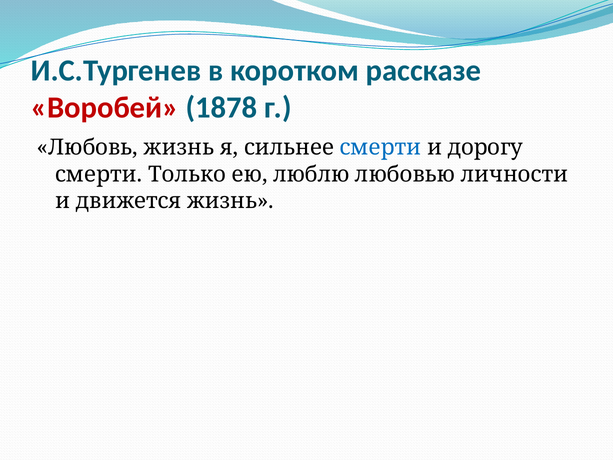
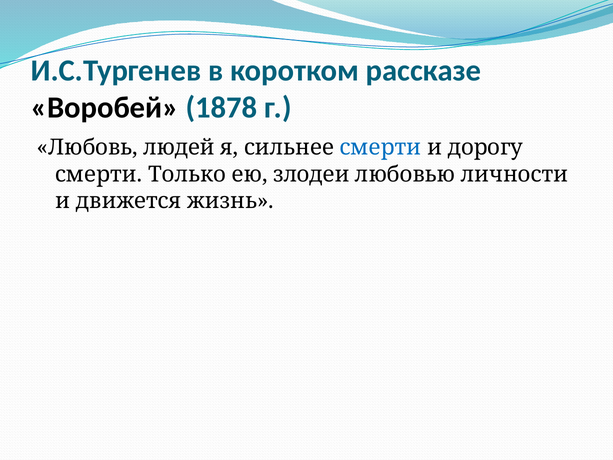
Воробей colour: red -> black
Любовь жизнь: жизнь -> людей
люблю: люблю -> злодеи
